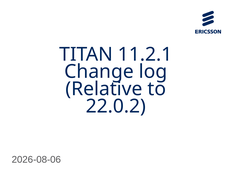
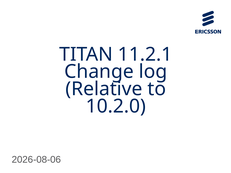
22.0.2: 22.0.2 -> 10.2.0
